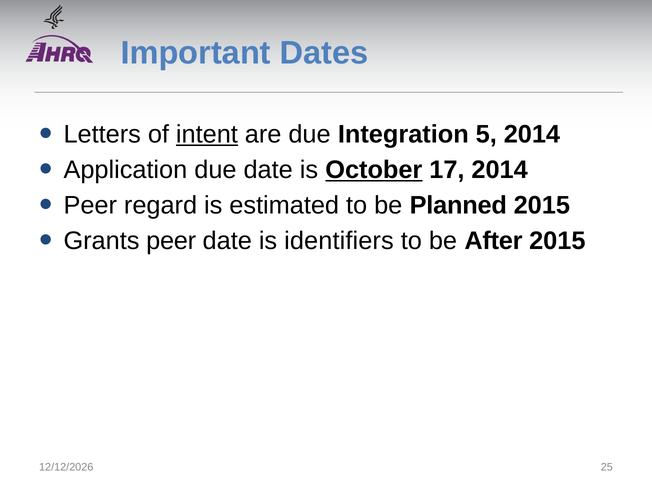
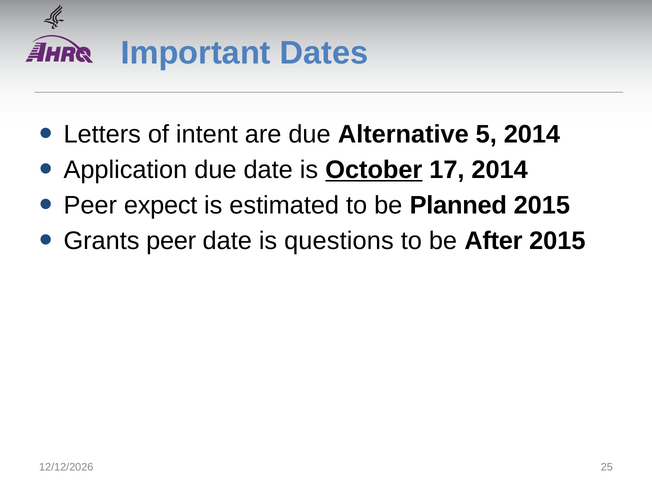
intent underline: present -> none
Integration: Integration -> Alternative
regard: regard -> expect
identifiers: identifiers -> questions
